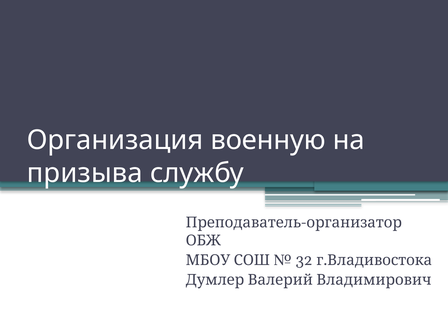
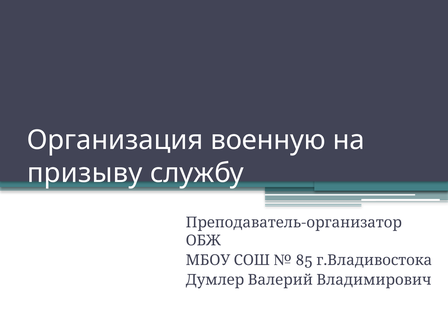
призыва: призыва -> призыву
32: 32 -> 85
